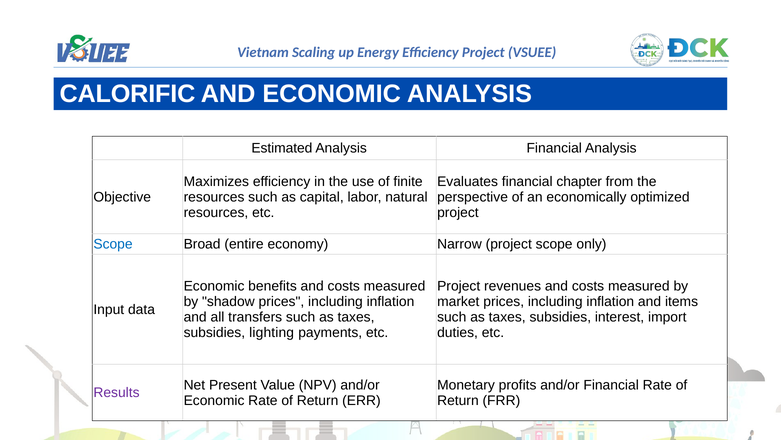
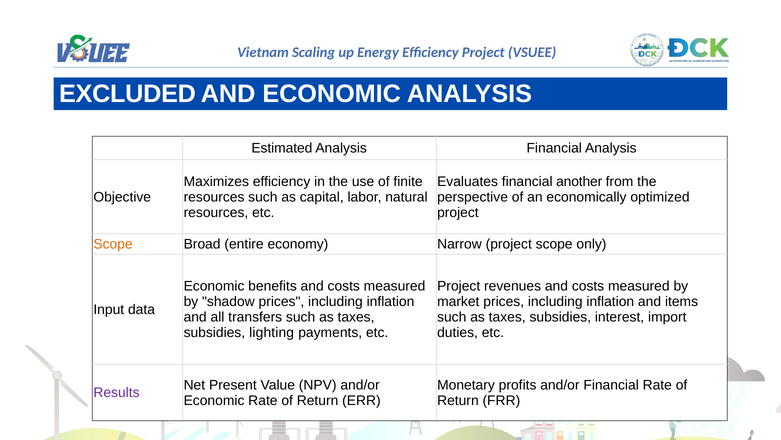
CALORIFIC: CALORIFIC -> EXCLUDED
chapter: chapter -> another
Scope at (113, 244) colour: blue -> orange
